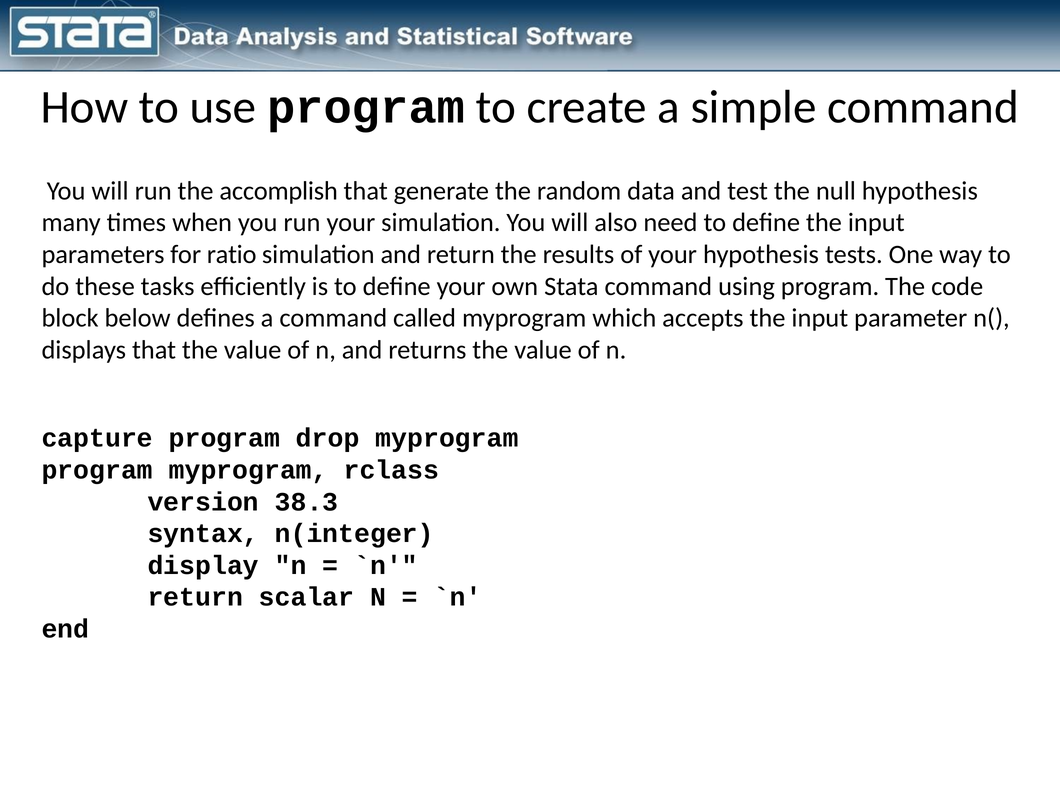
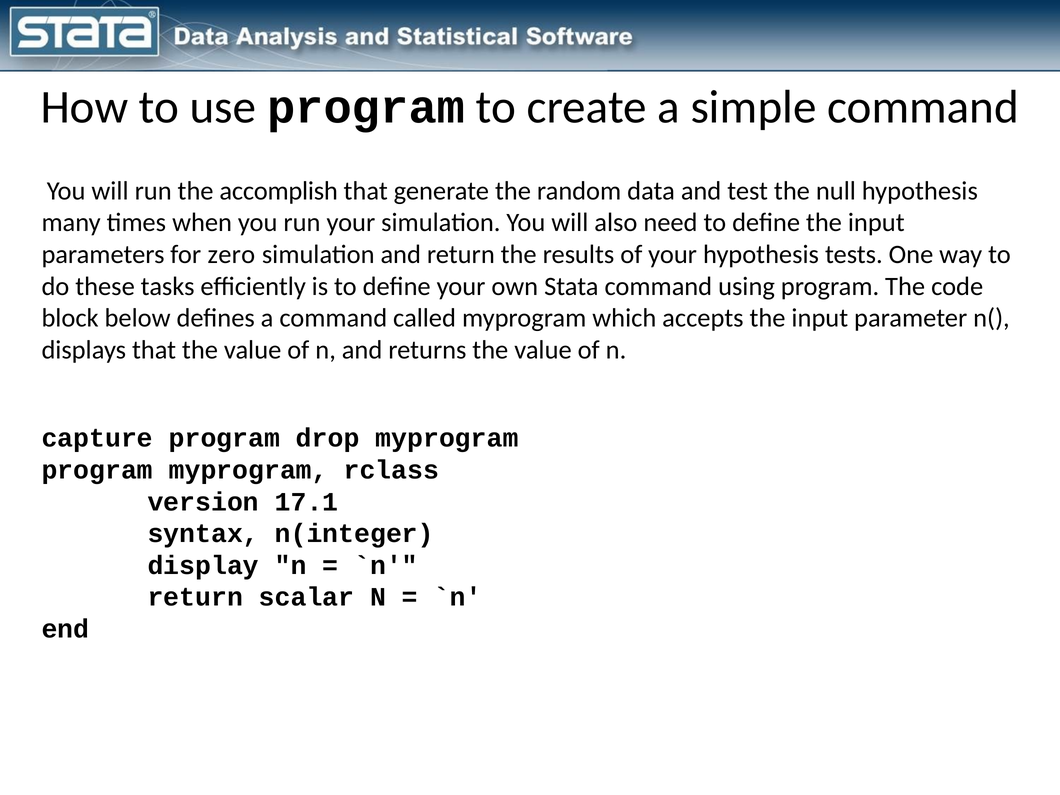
ratio: ratio -> zero
38.3: 38.3 -> 17.1
